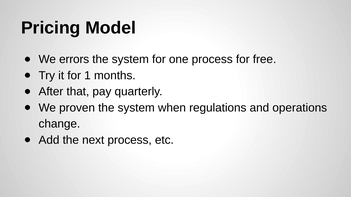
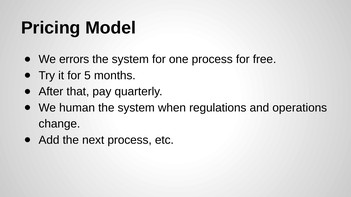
1: 1 -> 5
proven: proven -> human
